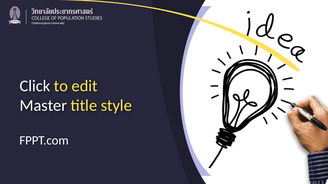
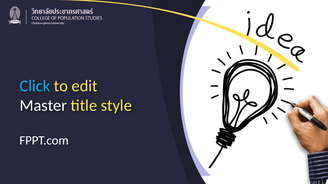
Click colour: white -> light blue
